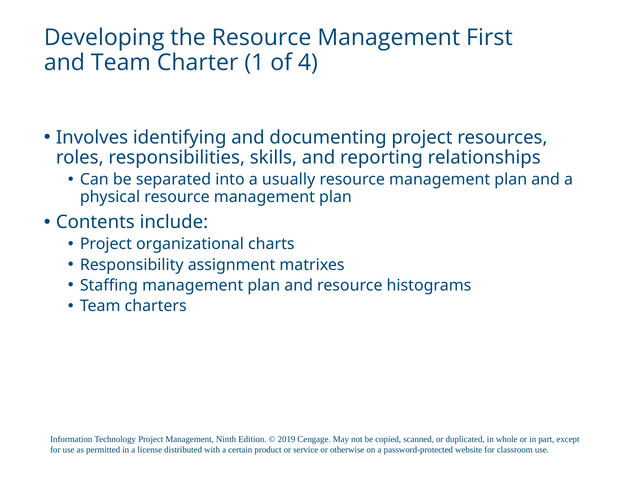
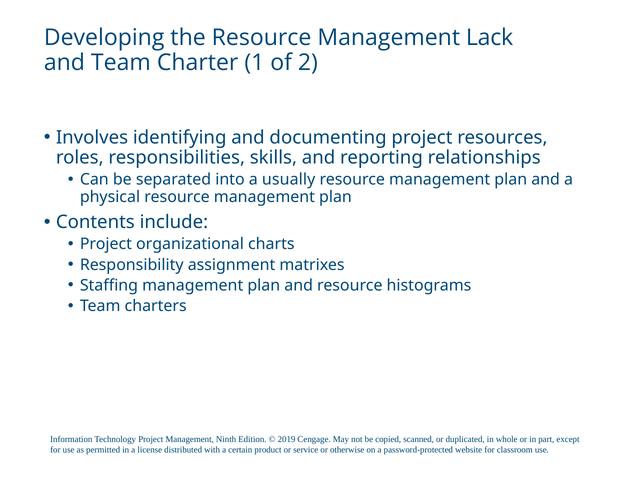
First: First -> Lack
4: 4 -> 2
